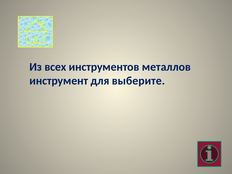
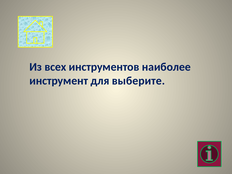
металлов: металлов -> наиболее
